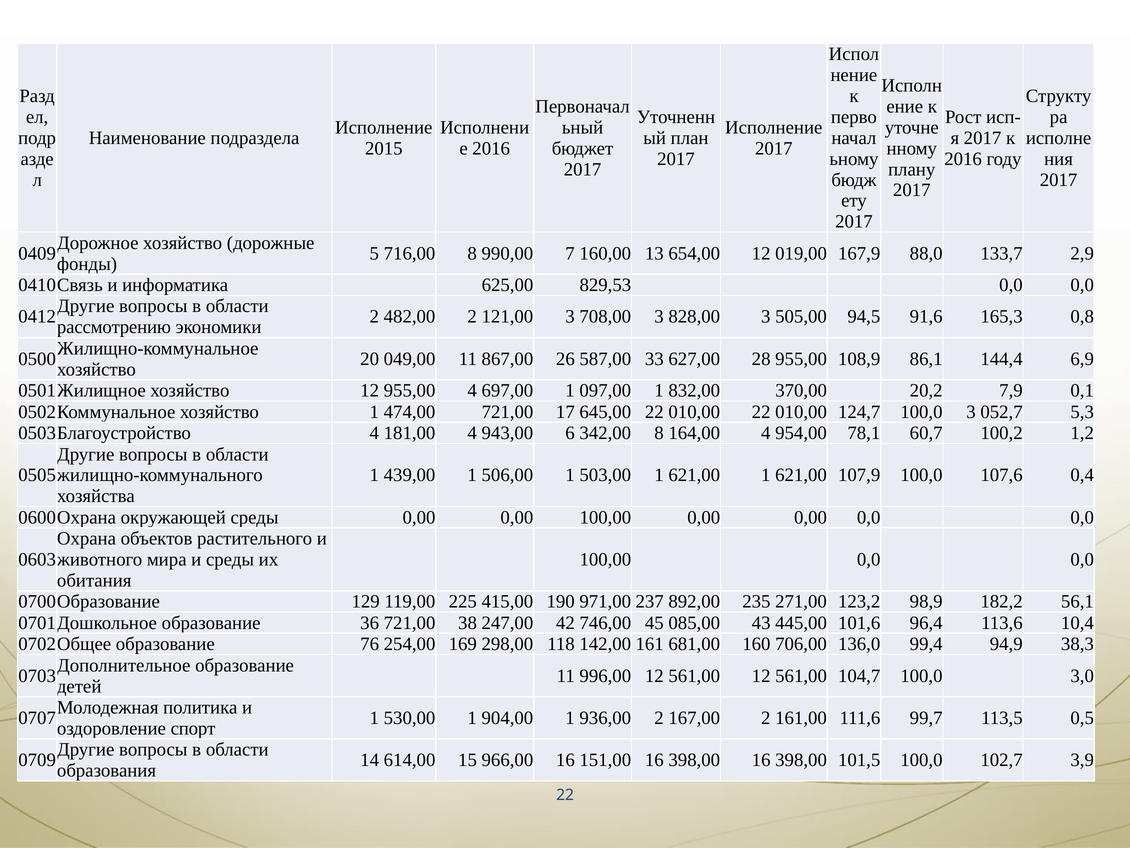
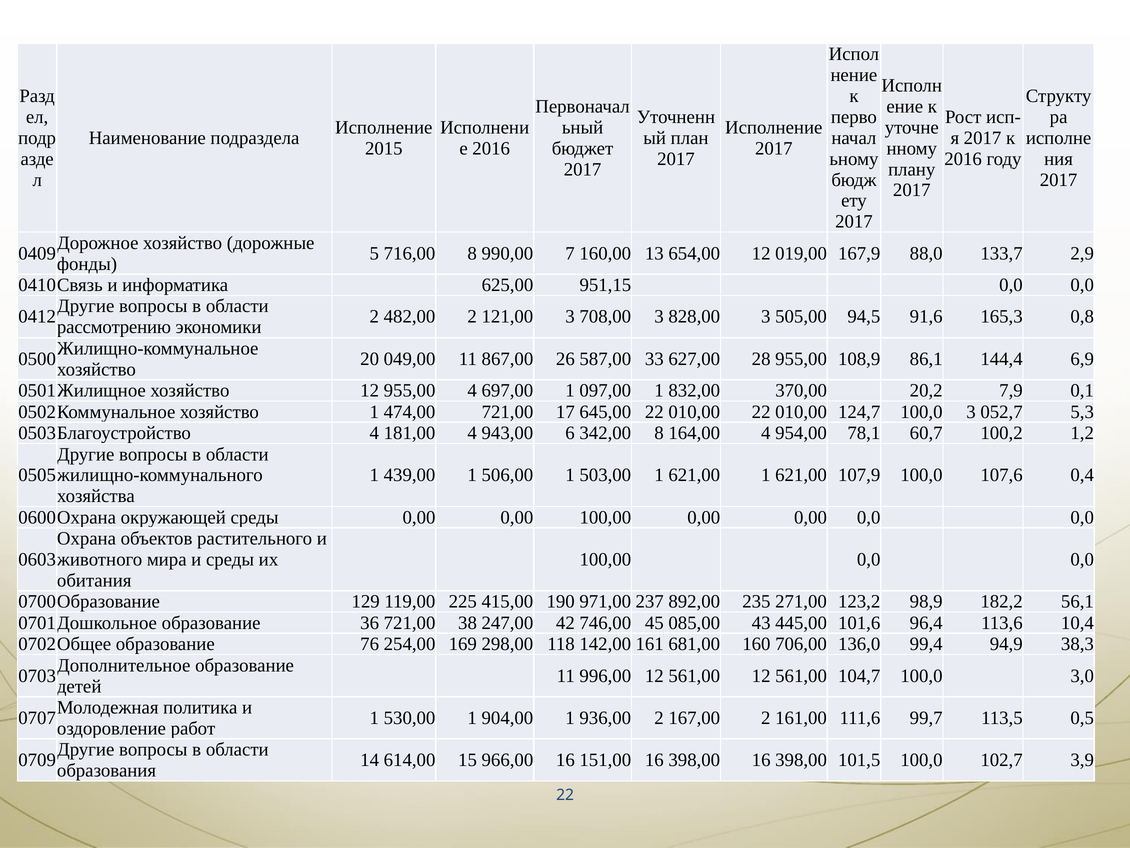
829,53: 829,53 -> 951,15
спорт: спорт -> работ
